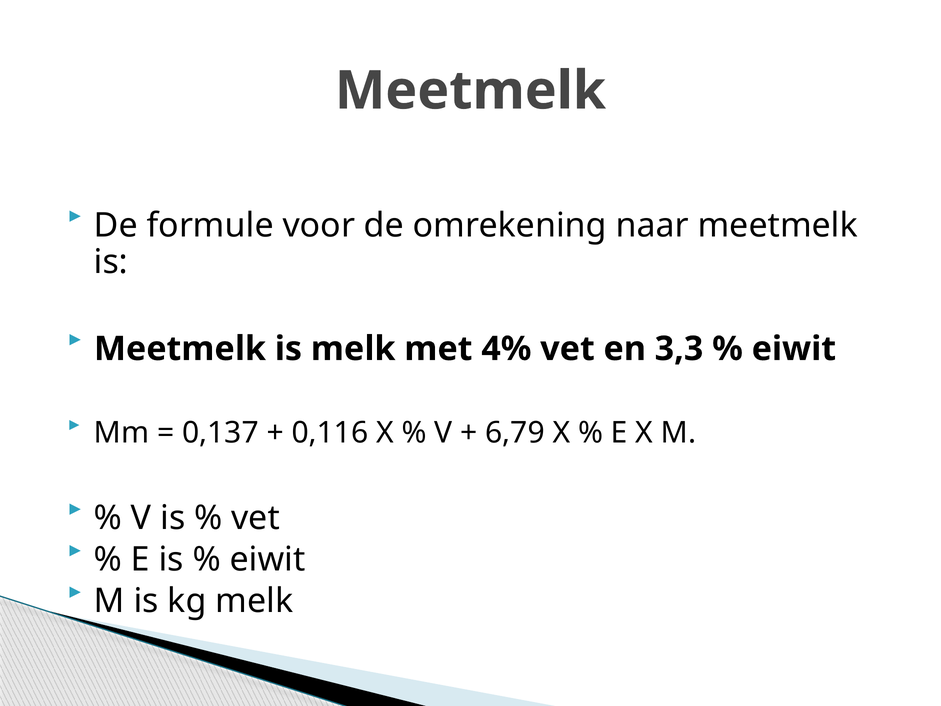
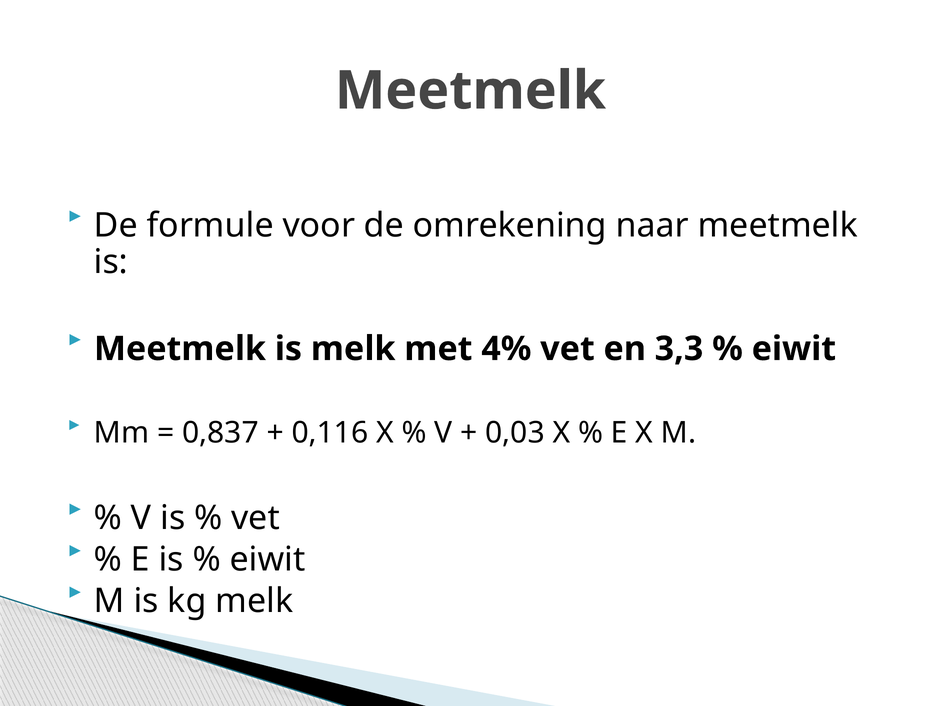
0,137: 0,137 -> 0,837
6,79: 6,79 -> 0,03
